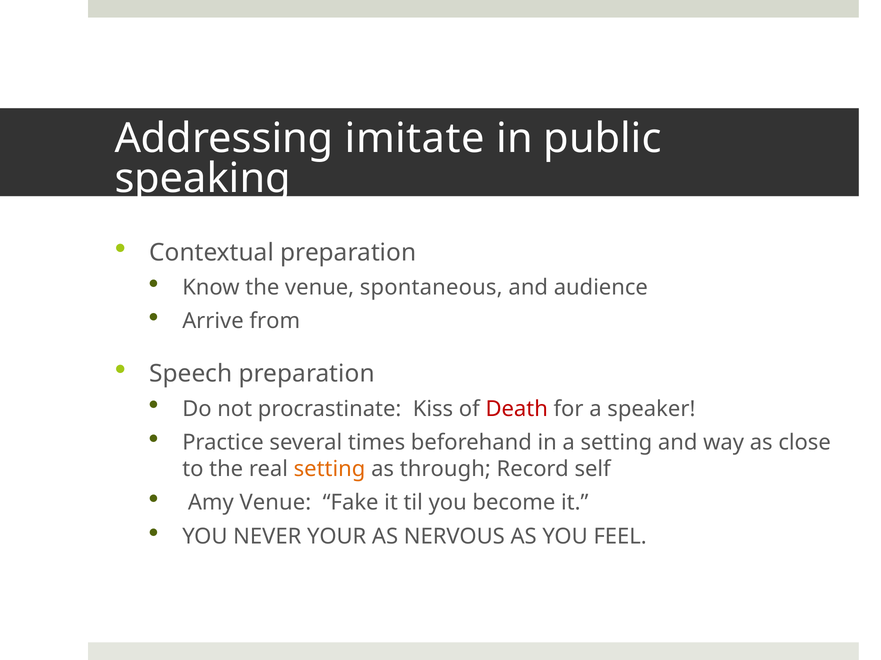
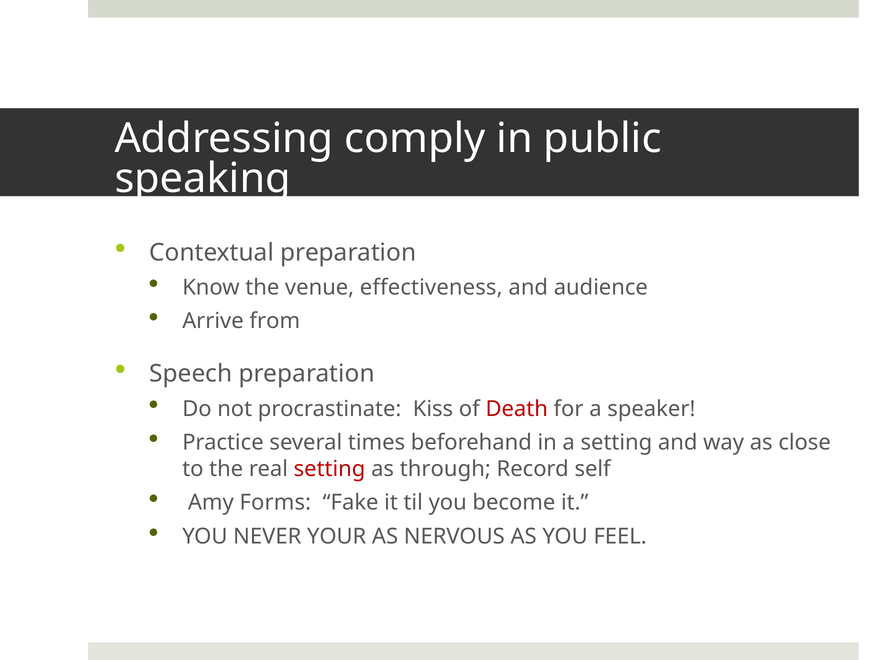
imitate: imitate -> comply
spontaneous: spontaneous -> effectiveness
setting at (330, 469) colour: orange -> red
Amy Venue: Venue -> Forms
